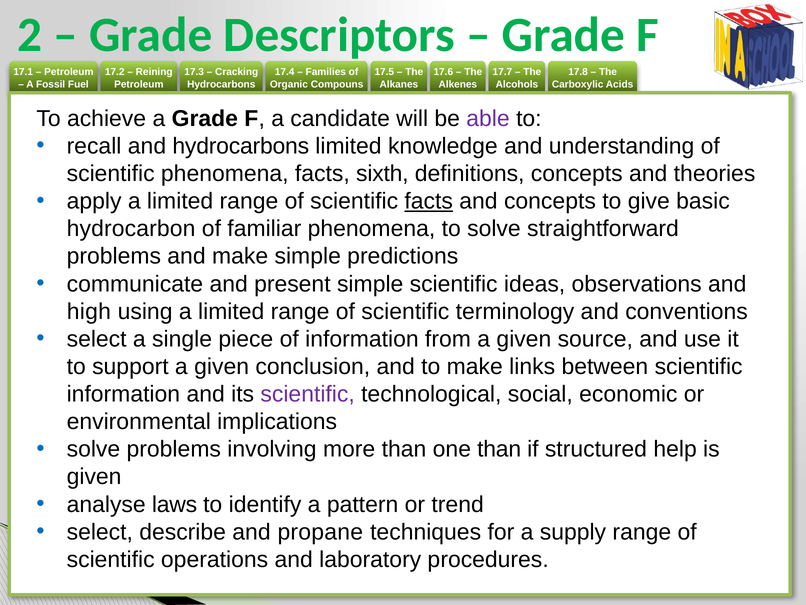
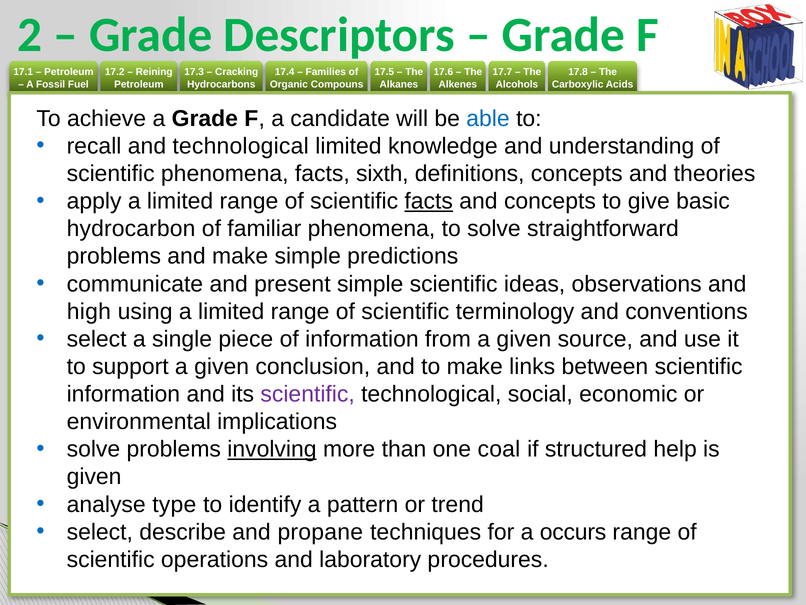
able colour: purple -> blue
and hydrocarbons: hydrocarbons -> technological
involving underline: none -> present
one than: than -> coal
laws: laws -> type
supply: supply -> occurs
